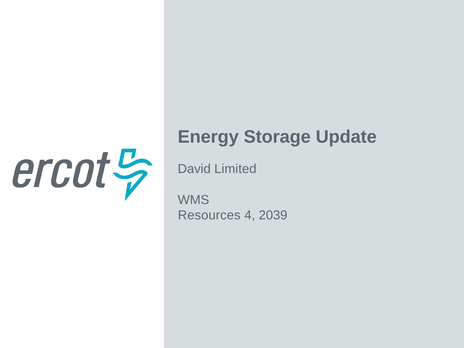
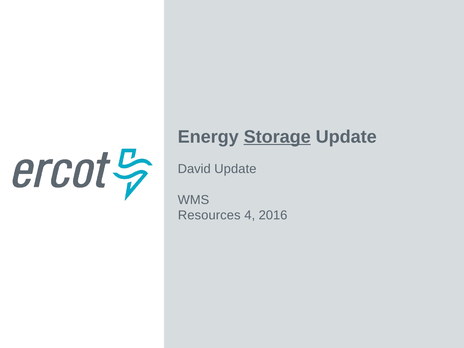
Storage underline: none -> present
David Limited: Limited -> Update
2039: 2039 -> 2016
